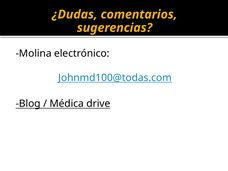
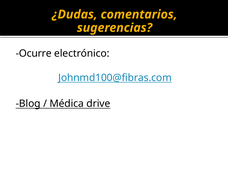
Molina: Molina -> Ocurre
Johnmd100@todas.com: Johnmd100@todas.com -> Johnmd100@fibras.com
